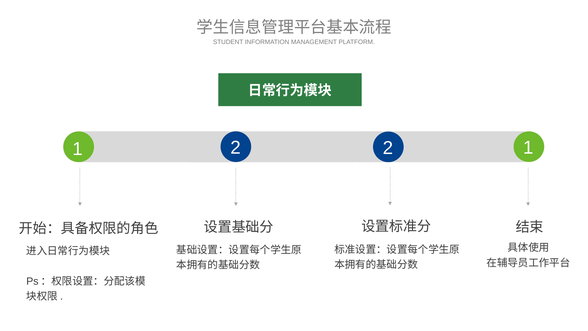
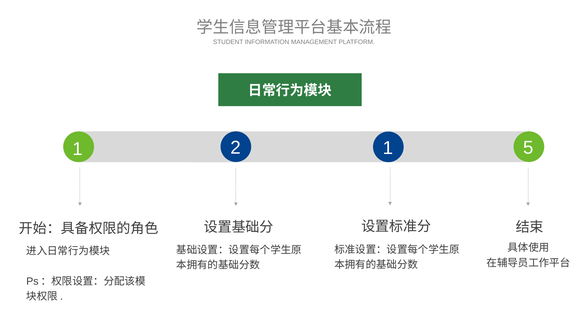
2 2: 2 -> 1
1 1: 1 -> 5
